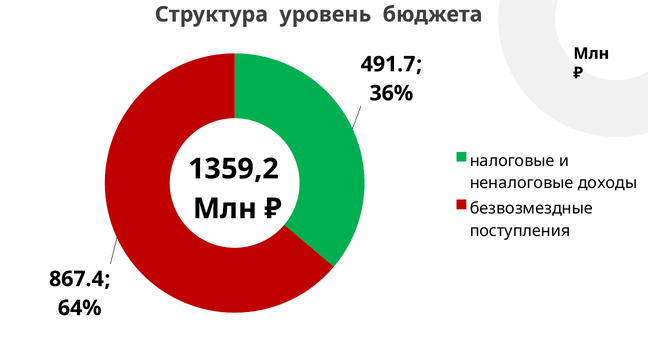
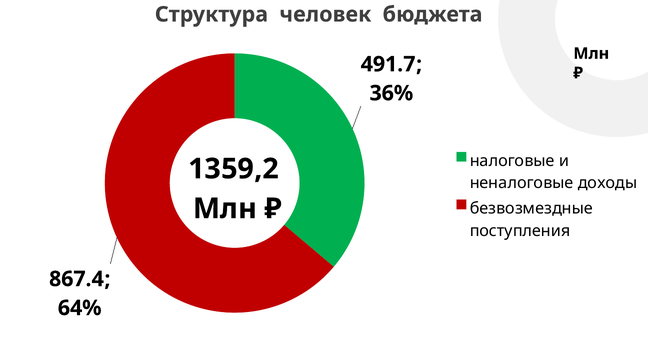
уровень: уровень -> человек
